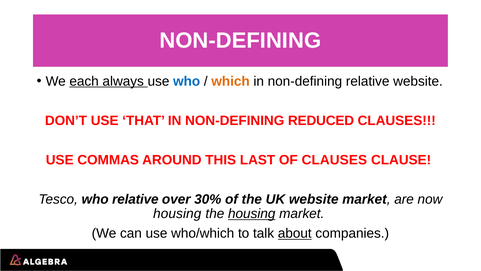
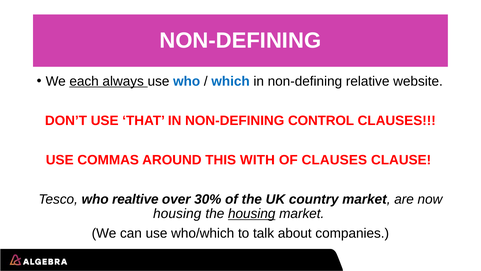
which colour: orange -> blue
REDUCED: REDUCED -> CONTROL
LAST: LAST -> WITH
who relative: relative -> realtive
UK website: website -> country
about underline: present -> none
